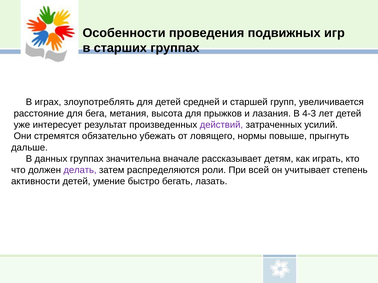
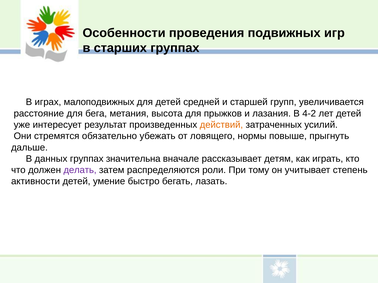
злоупотреблять: злоупотреблять -> малоподвижных
4-3: 4-3 -> 4-2
действий colour: purple -> orange
всей: всей -> тому
